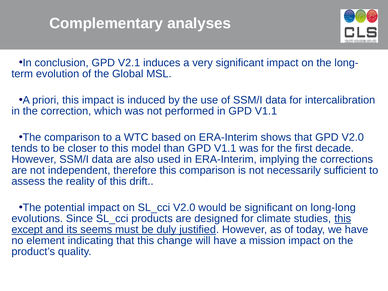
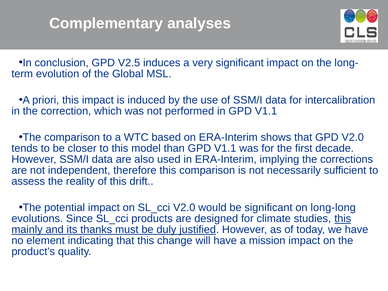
V2.1: V2.1 -> V2.5
except: except -> mainly
seems: seems -> thanks
